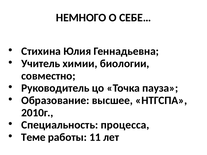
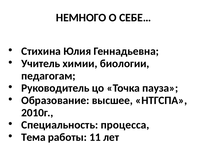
совместно: совместно -> педагогам
Теме: Теме -> Тема
